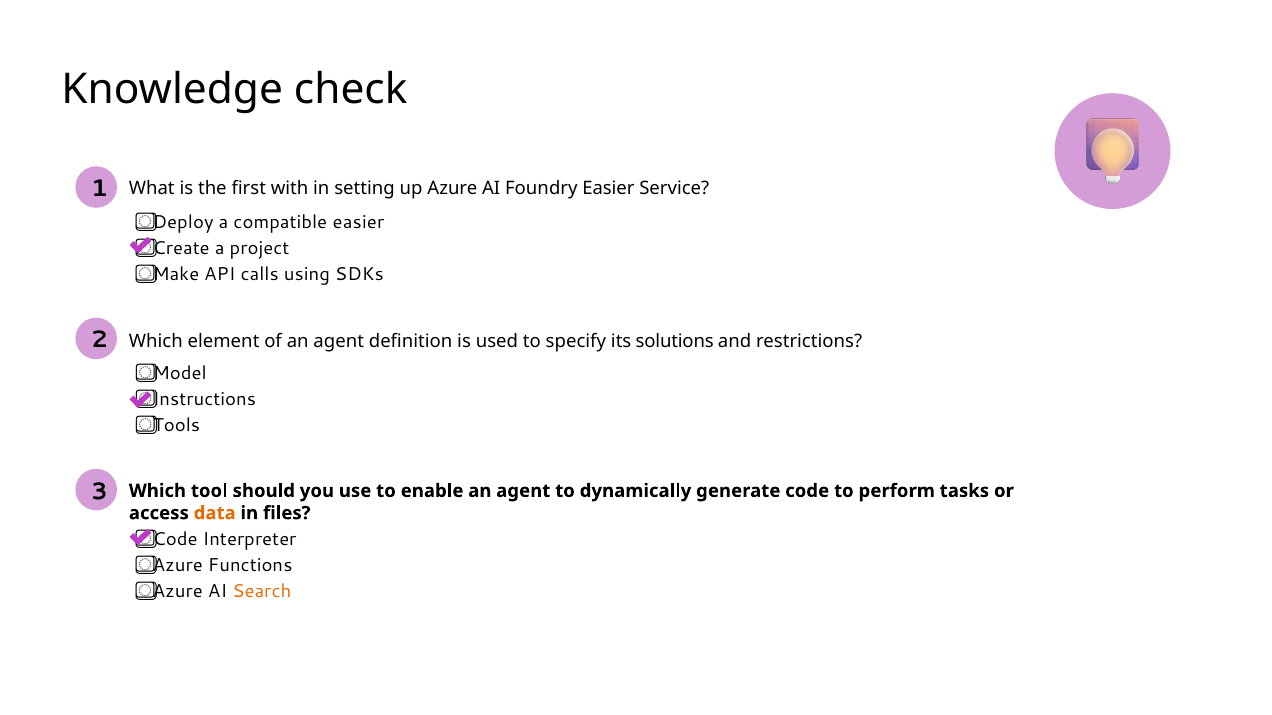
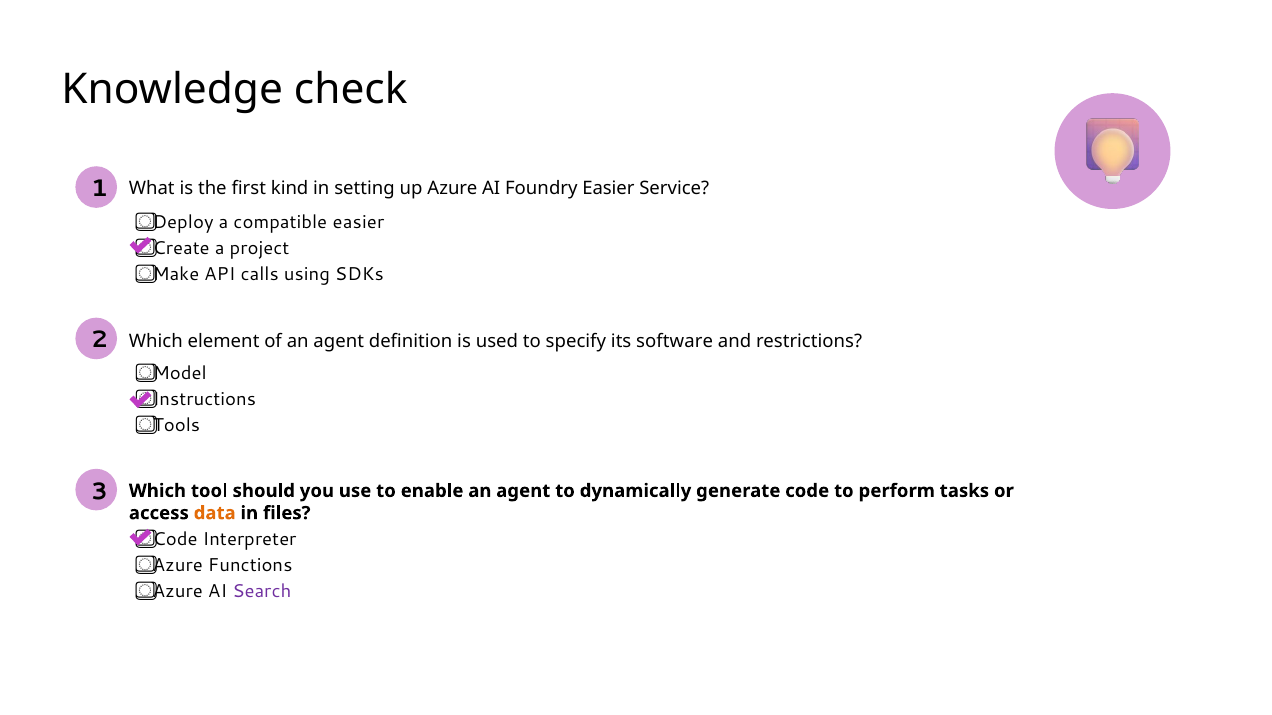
with: with -> kind
solutions: solutions -> software
Search colour: orange -> purple
